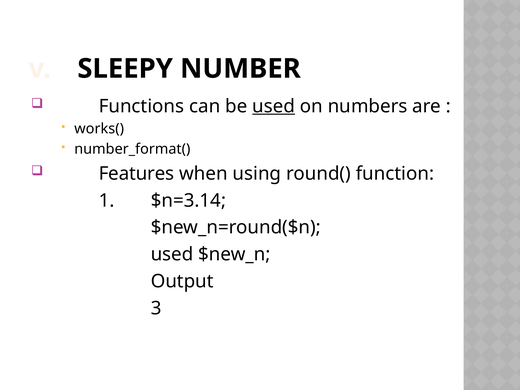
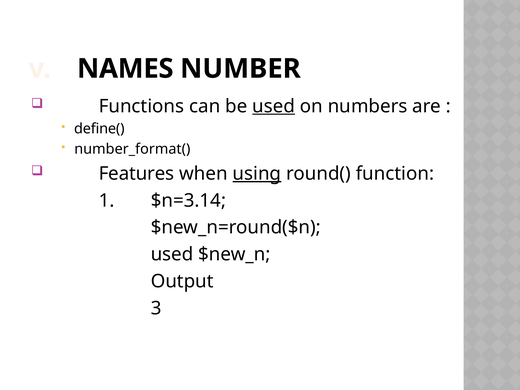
SLEEPY: SLEEPY -> NAMES
works(: works( -> define(
using underline: none -> present
